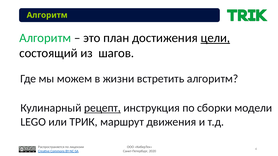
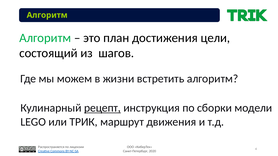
цели underline: present -> none
